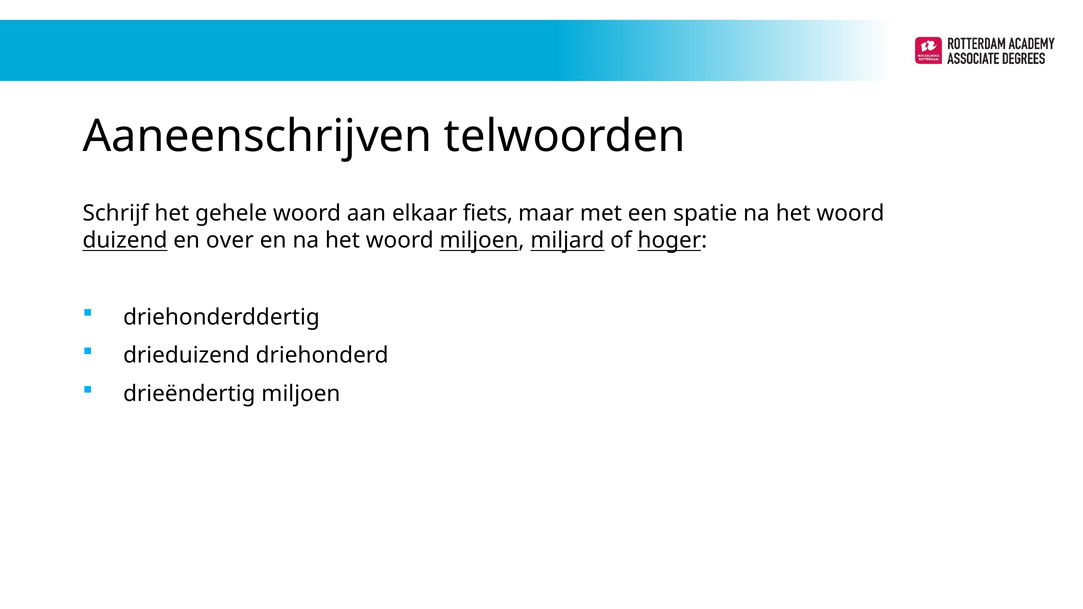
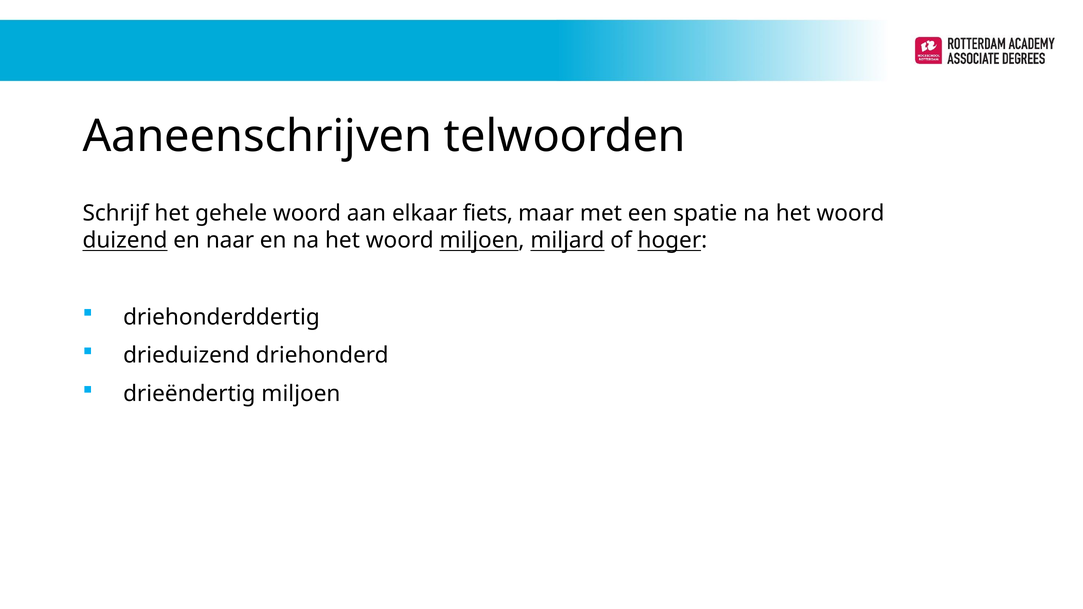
over: over -> naar
